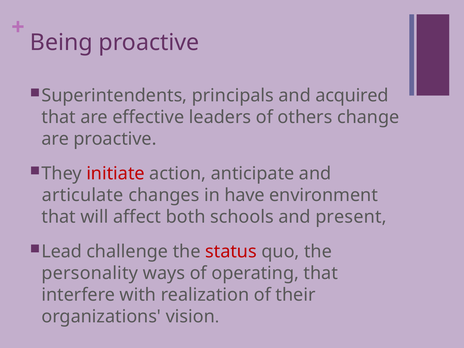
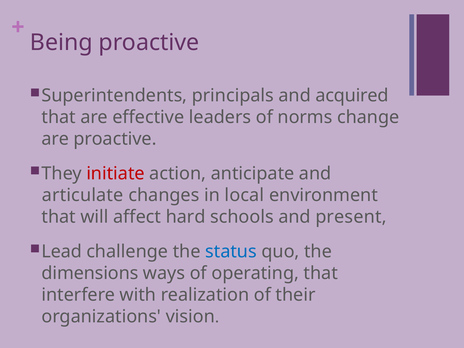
others: others -> norms
have: have -> local
both: both -> hard
status colour: red -> blue
personality: personality -> dimensions
